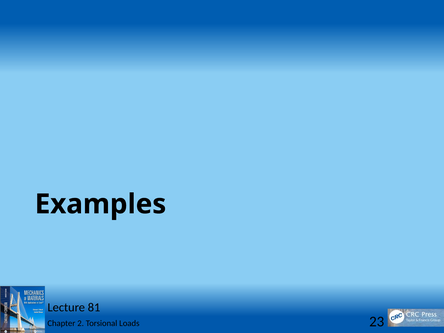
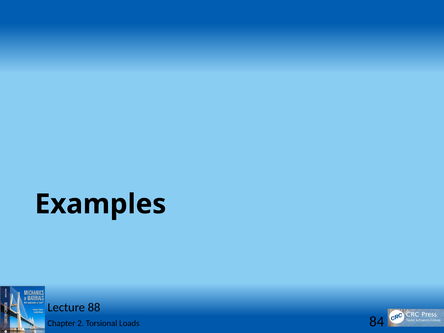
81: 81 -> 88
23: 23 -> 84
